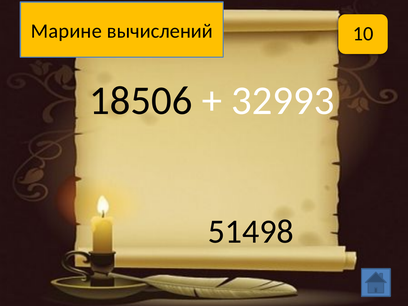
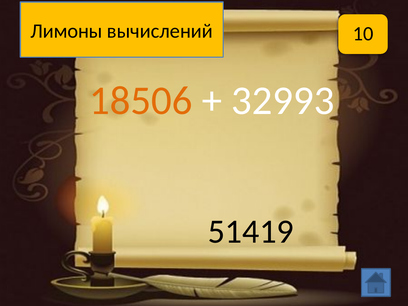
Марине: Марине -> Лимоны
18506 colour: black -> orange
51498: 51498 -> 51419
